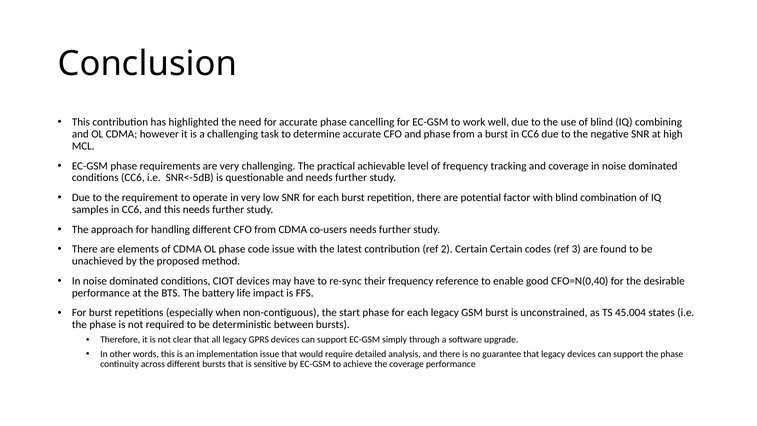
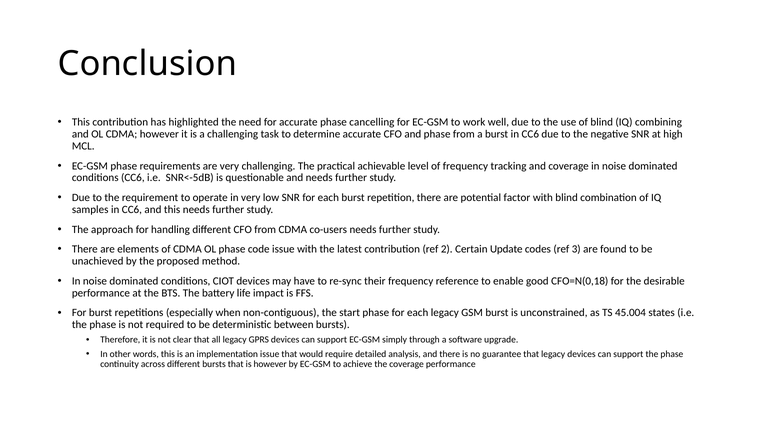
Certain Certain: Certain -> Update
CFO=N(0,40: CFO=N(0,40 -> CFO=N(0,18
is sensitive: sensitive -> however
